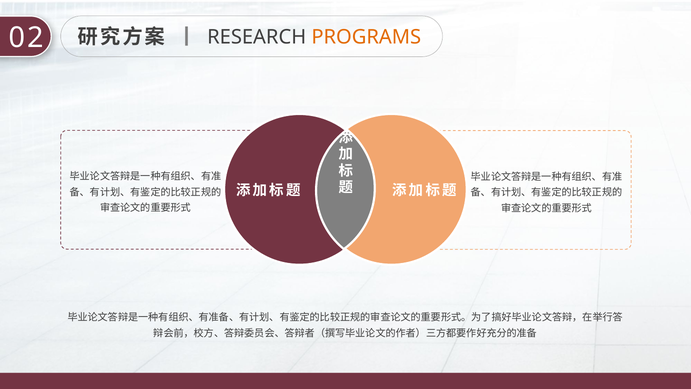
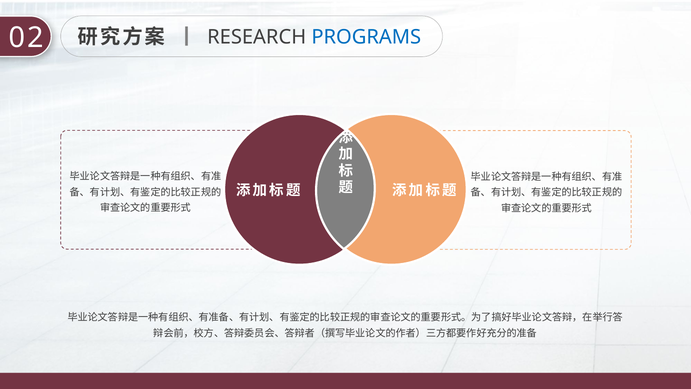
PROGRAMS colour: orange -> blue
